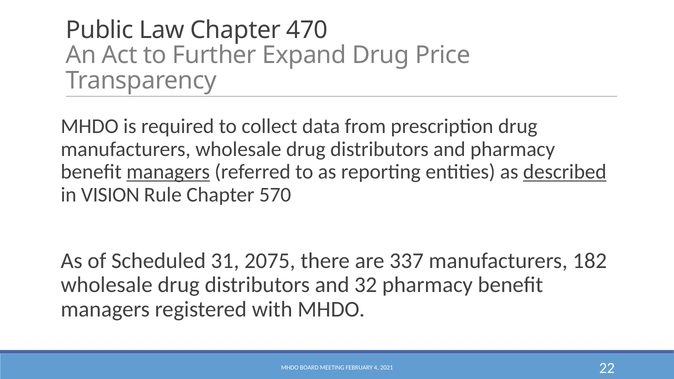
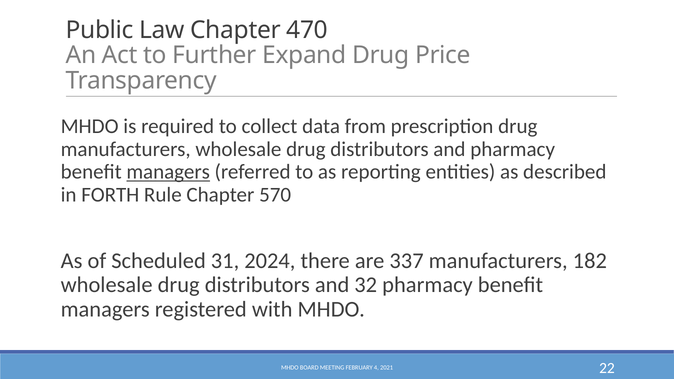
described underline: present -> none
VISION: VISION -> FORTH
2075: 2075 -> 2024
